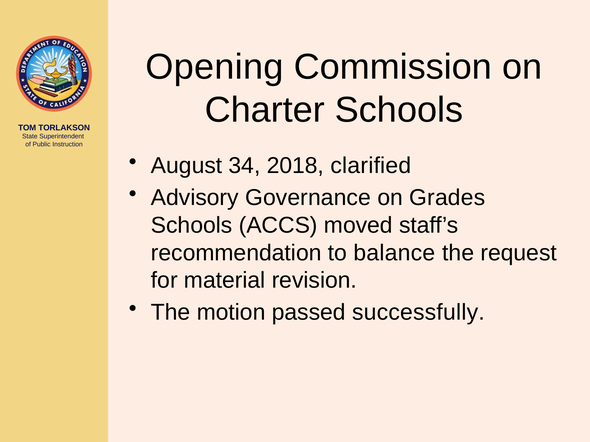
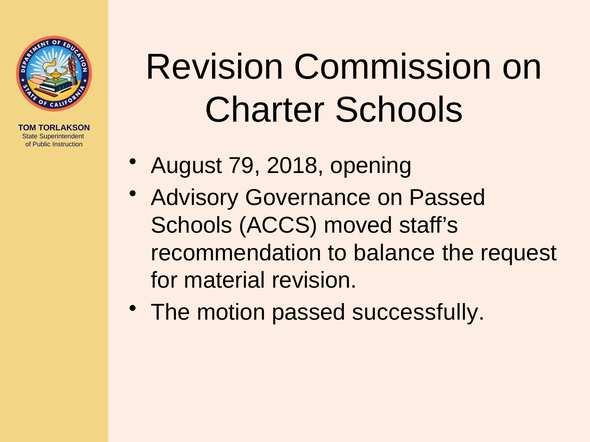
Opening at (215, 67): Opening -> Revision
34: 34 -> 79
clarified: clarified -> opening
on Grades: Grades -> Passed
